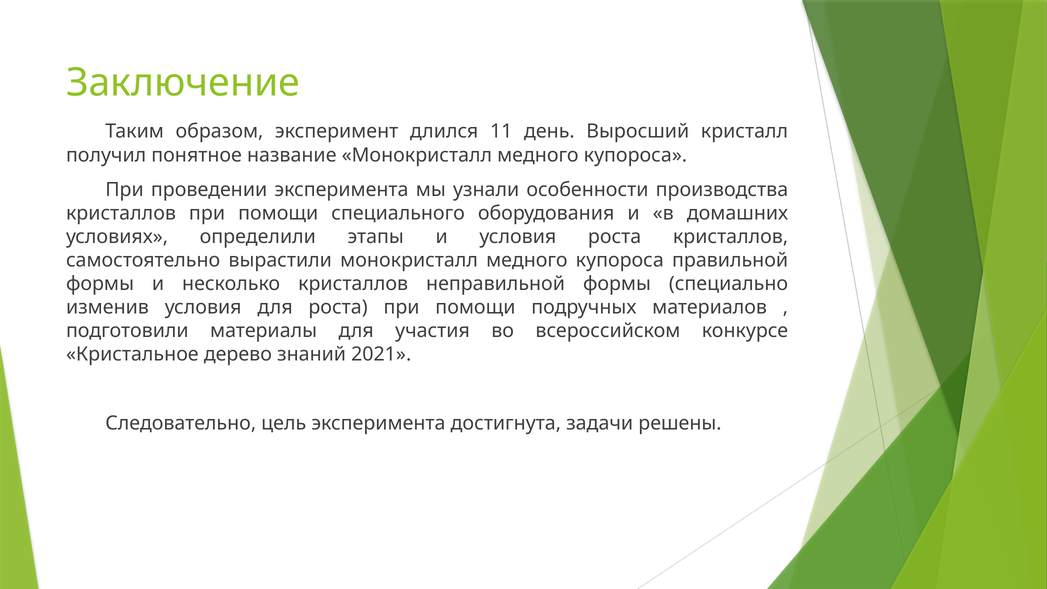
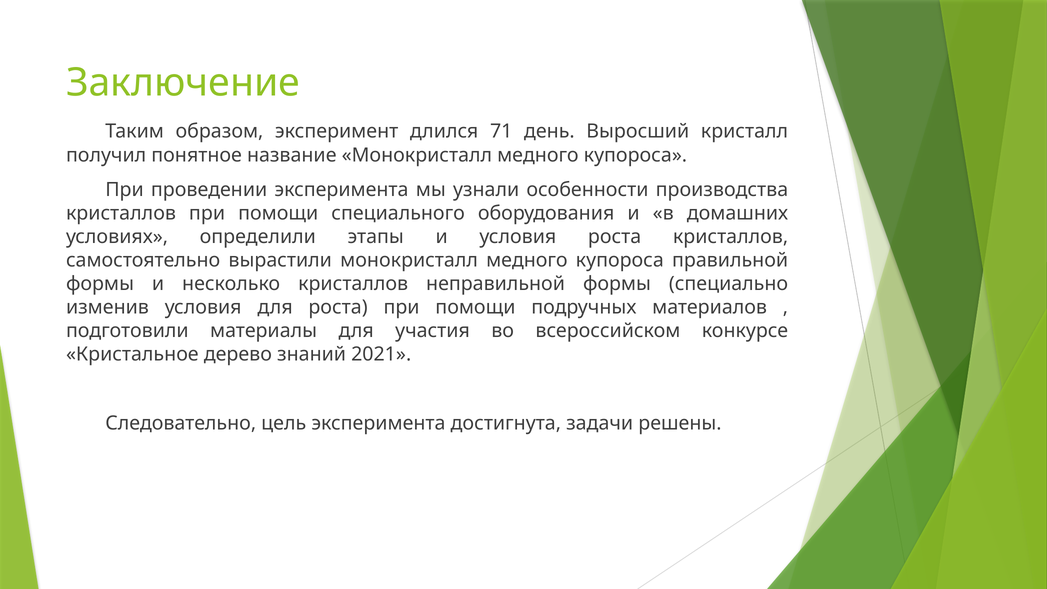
11: 11 -> 71
